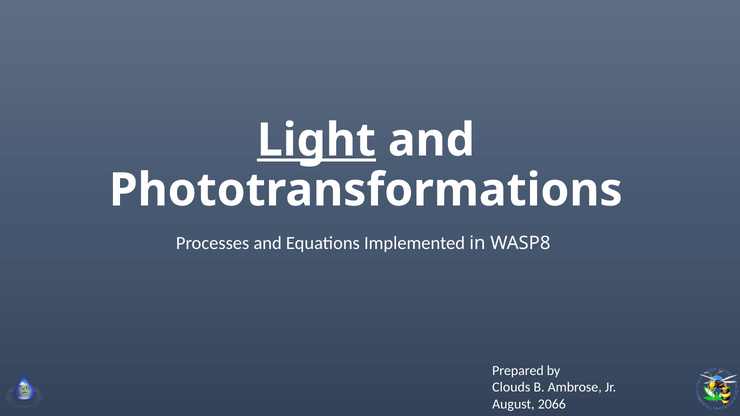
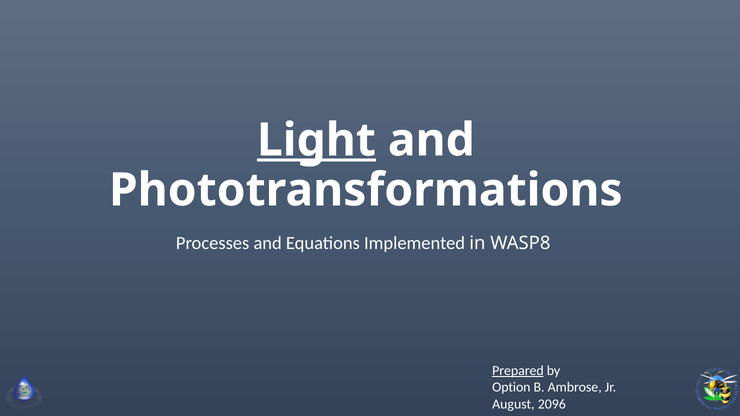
Prepared underline: none -> present
Clouds: Clouds -> Option
2066: 2066 -> 2096
